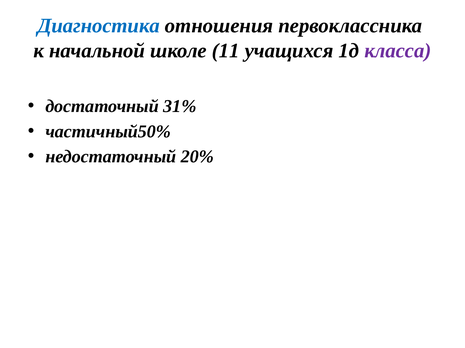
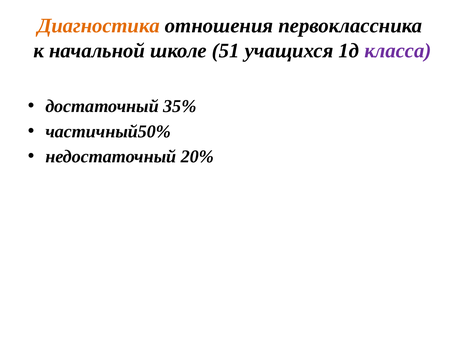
Диагностика colour: blue -> orange
11: 11 -> 51
31%: 31% -> 35%
